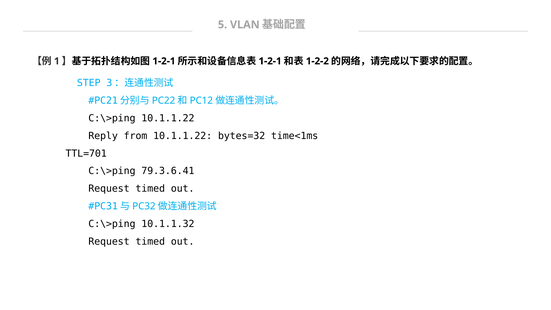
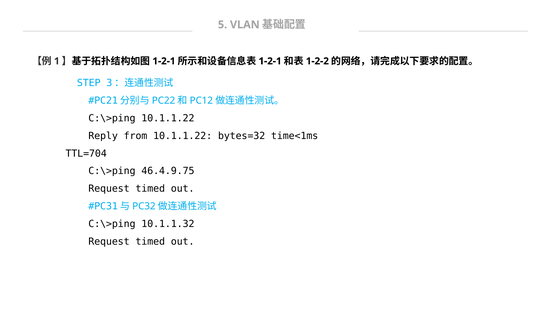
TTL=701: TTL=701 -> TTL=704
79.3.6.41: 79.3.6.41 -> 46.4.9.75
